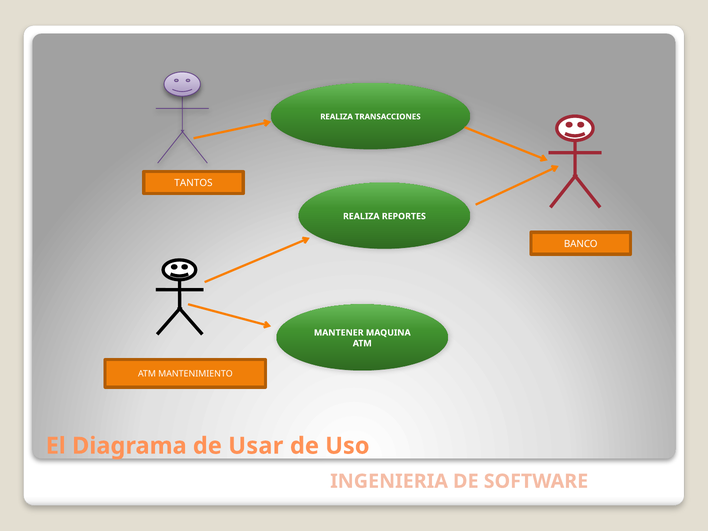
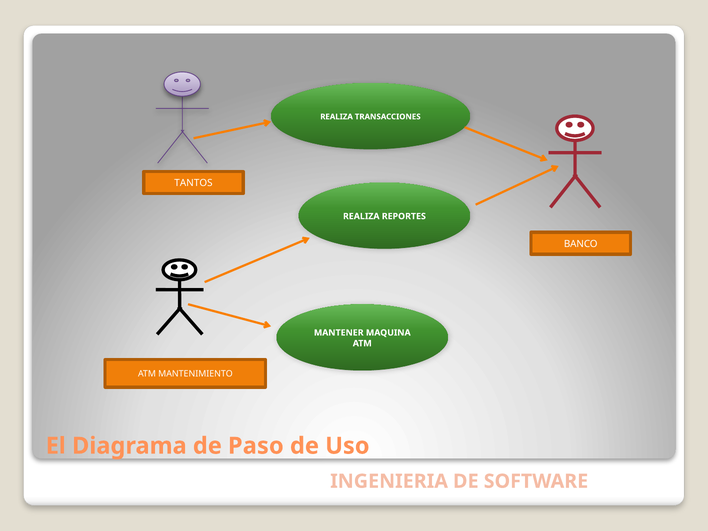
Usar: Usar -> Paso
